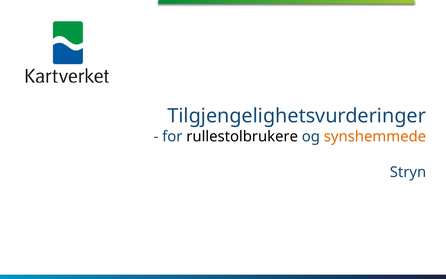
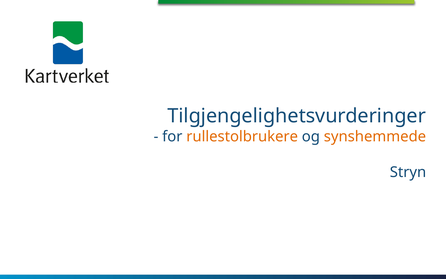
rullestolbrukere colour: black -> orange
